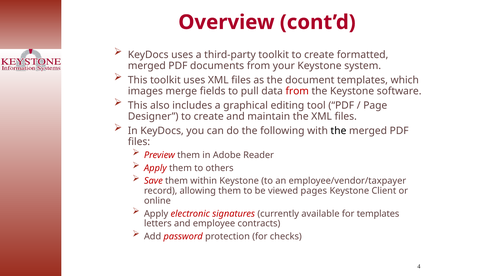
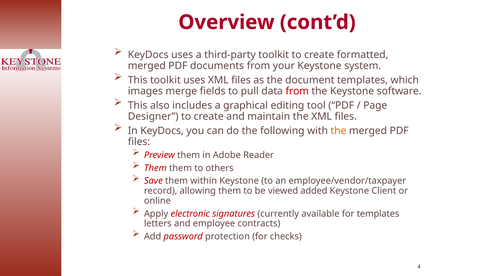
the at (338, 131) colour: black -> orange
Apply at (155, 168): Apply -> Them
pages: pages -> added
